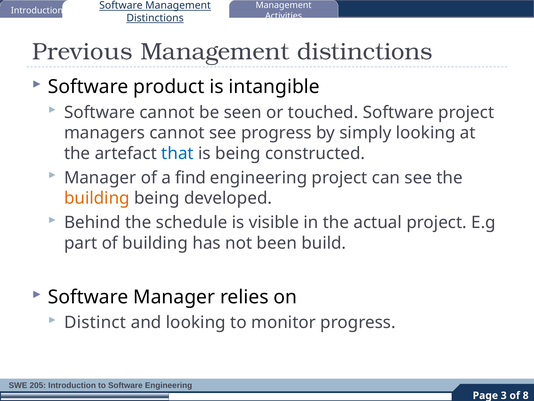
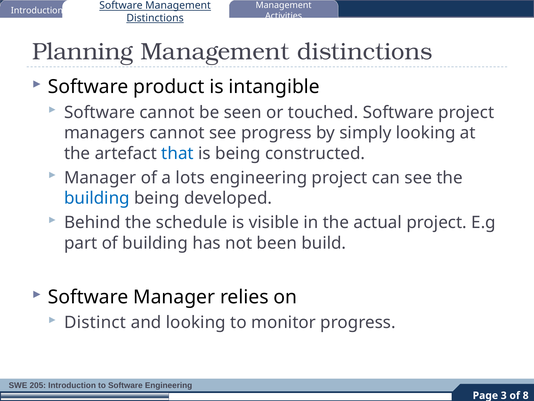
Previous: Previous -> Planning
find: find -> lots
building at (97, 198) colour: orange -> blue
